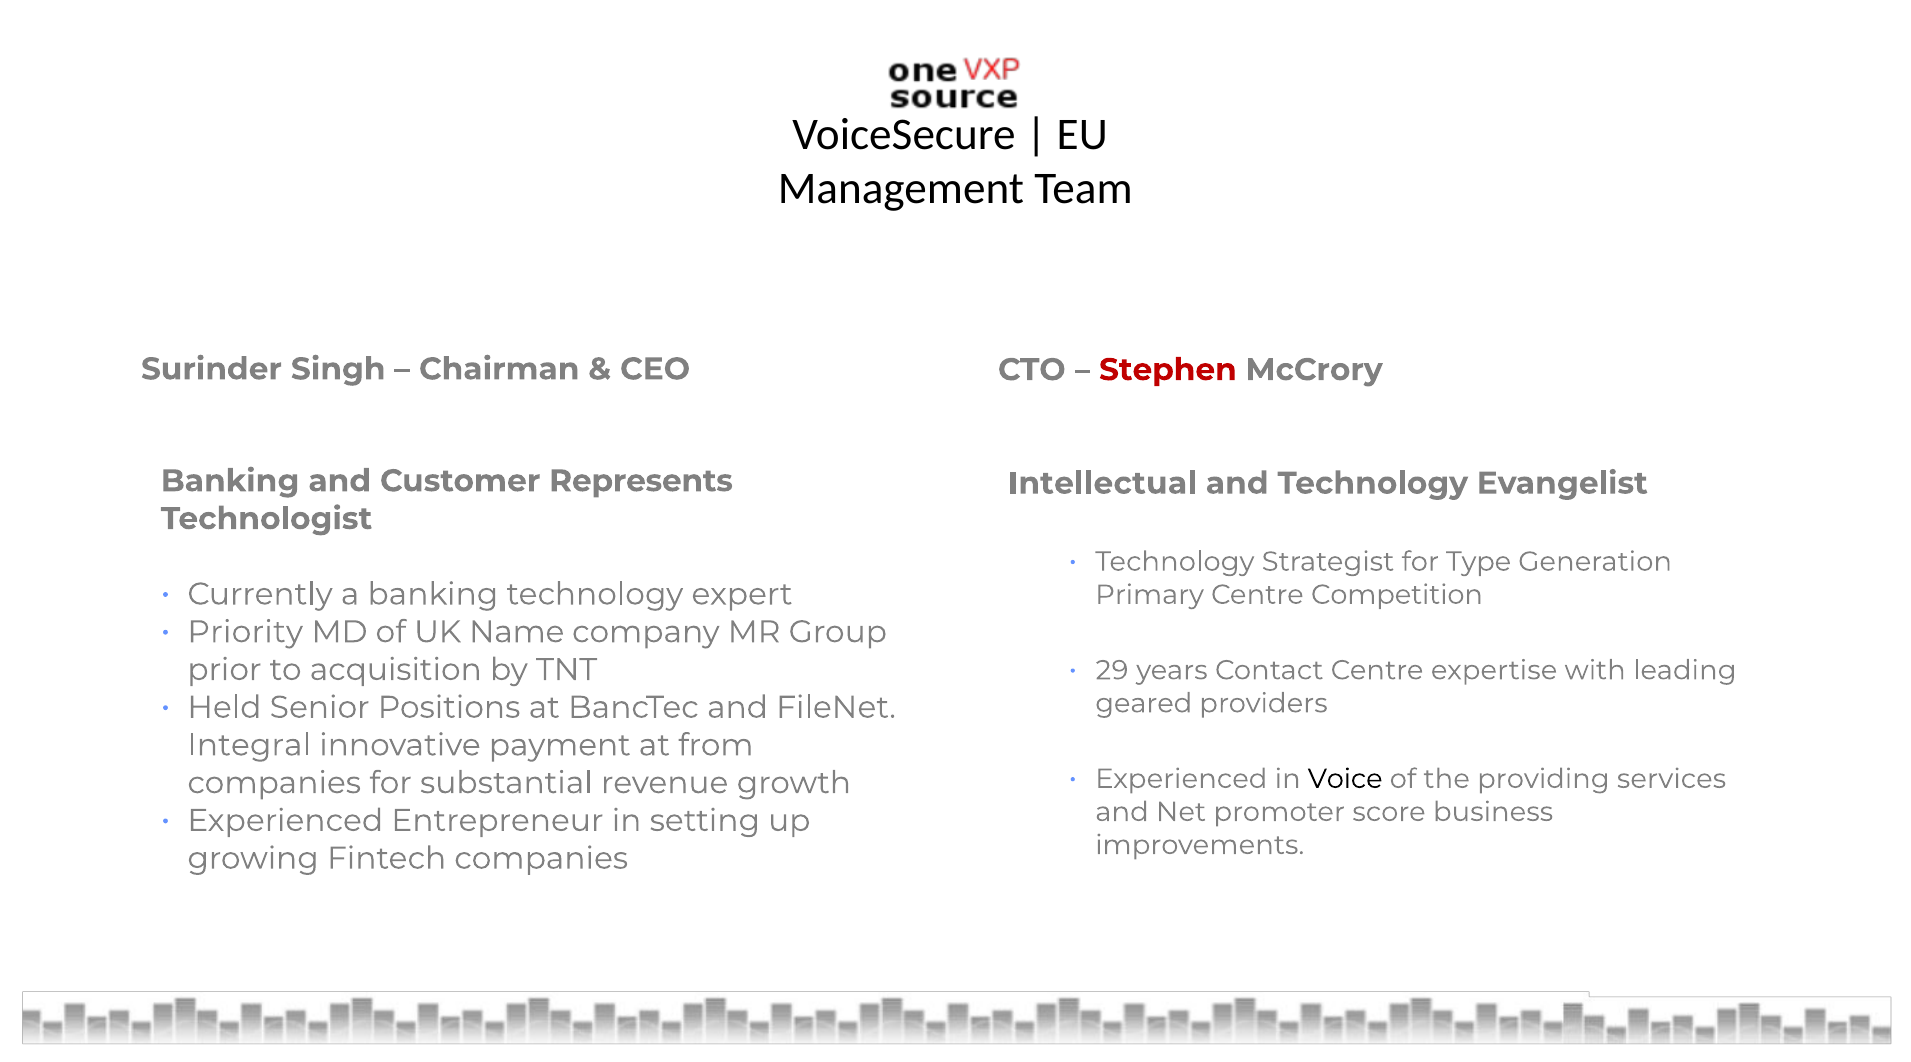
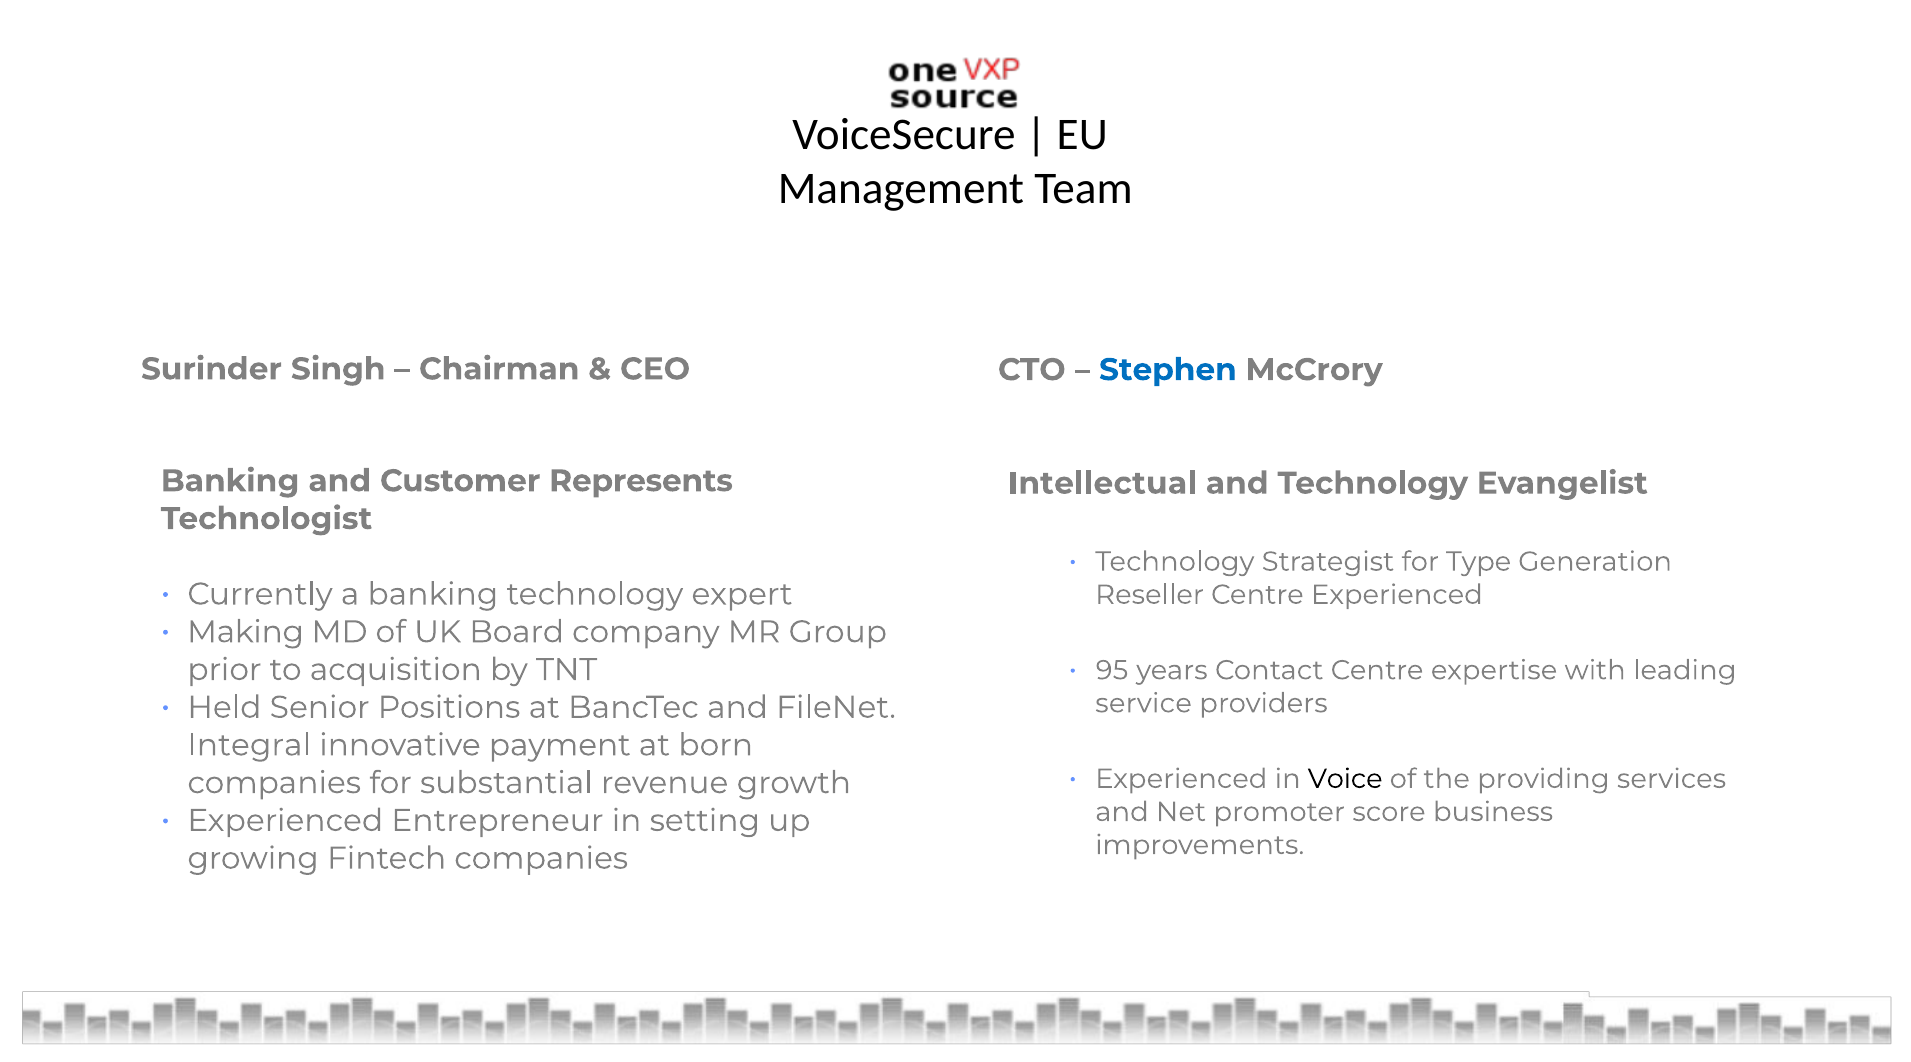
Stephen colour: red -> blue
Primary: Primary -> Reseller
Centre Competition: Competition -> Experienced
Priority: Priority -> Making
Name: Name -> Board
29: 29 -> 95
geared: geared -> service
from: from -> born
